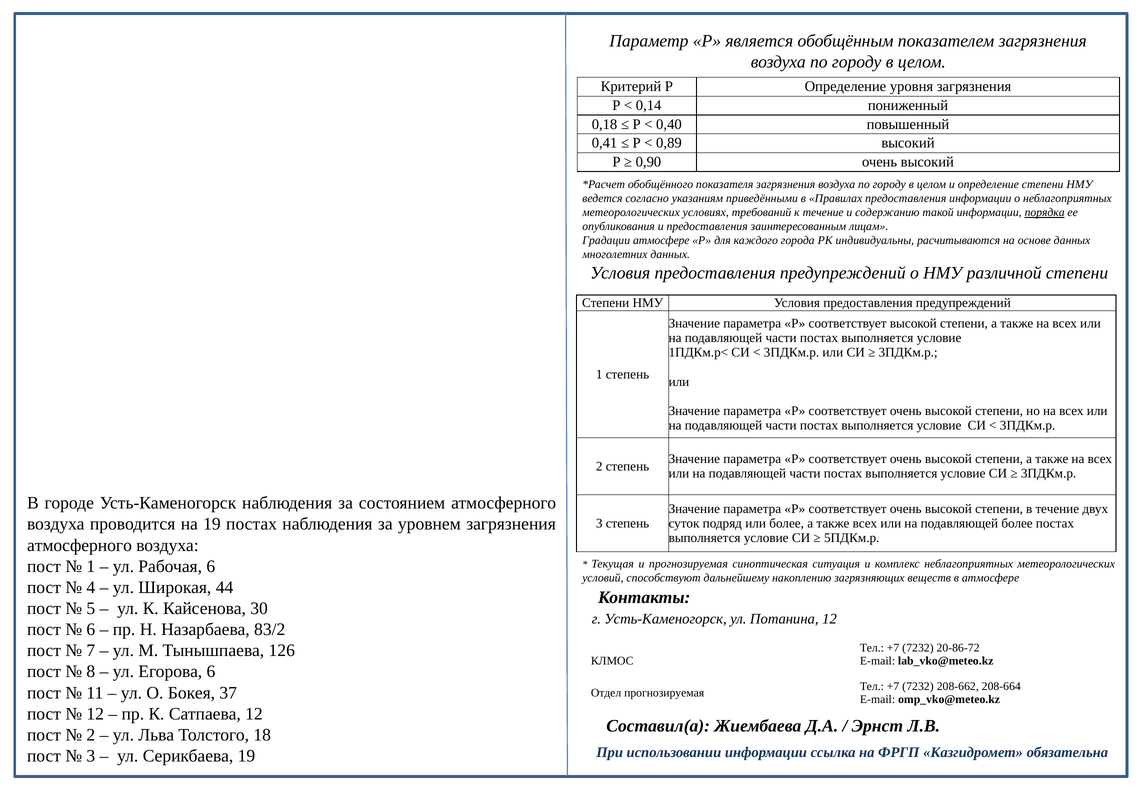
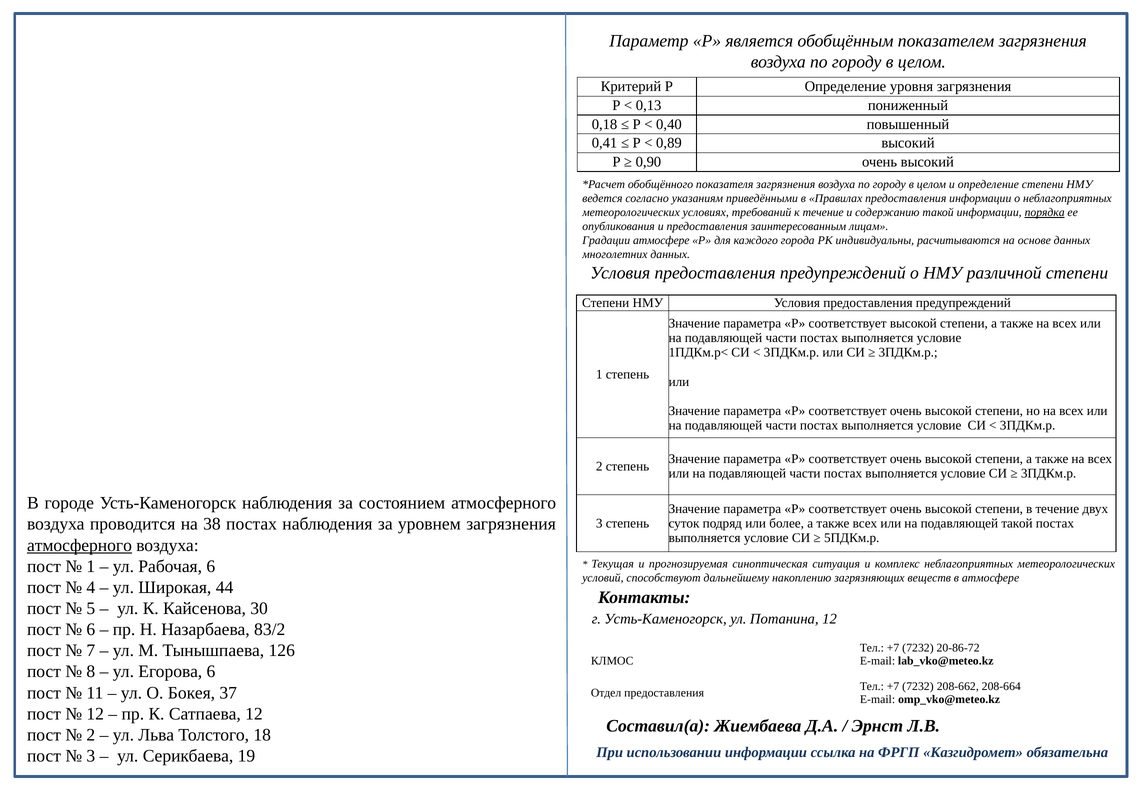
0,14: 0,14 -> 0,13
на 19: 19 -> 38
подавляющей более: более -> такой
атмосферного at (79, 546) underline: none -> present
Отдел прогнозируемая: прогнозируемая -> предоставления
